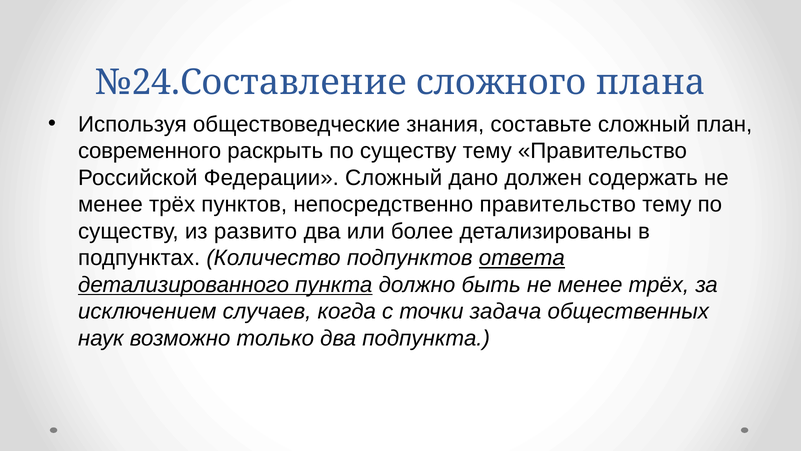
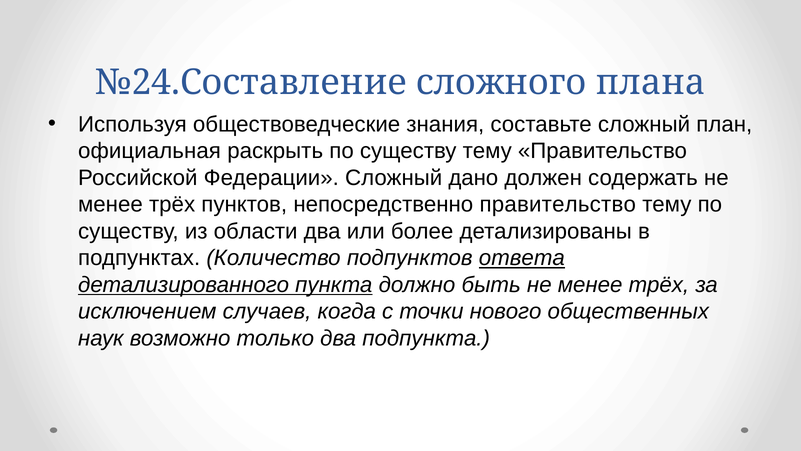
современного: современного -> официальная
развито: развито -> области
задача: задача -> нового
